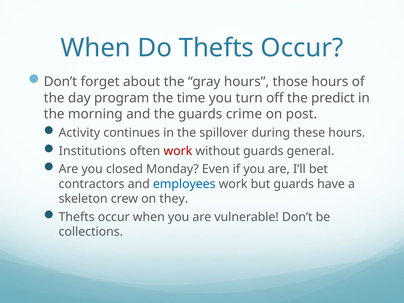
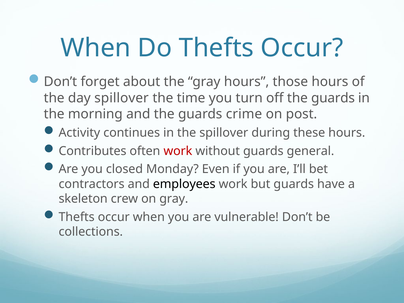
day program: program -> spillover
off the predict: predict -> guards
Institutions: Institutions -> Contributes
employees colour: blue -> black
on they: they -> gray
